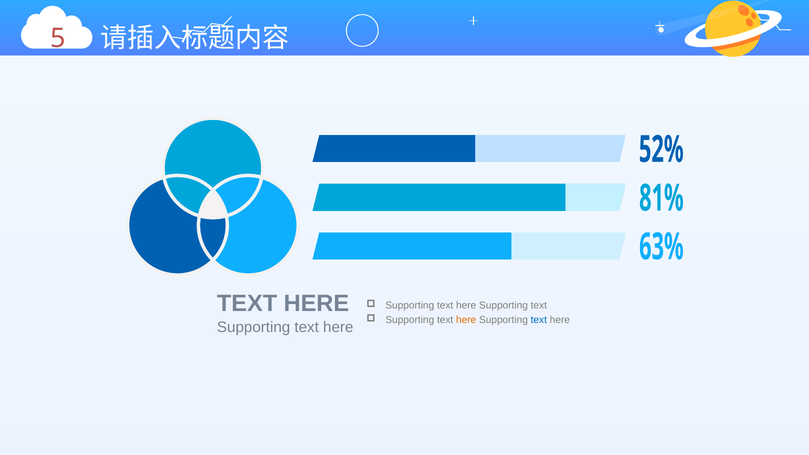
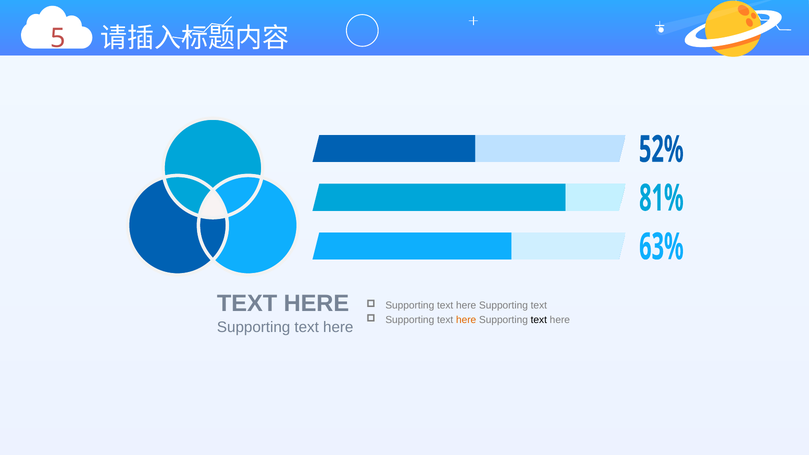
text at (539, 320) colour: blue -> black
